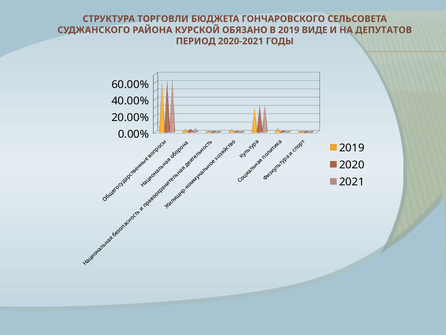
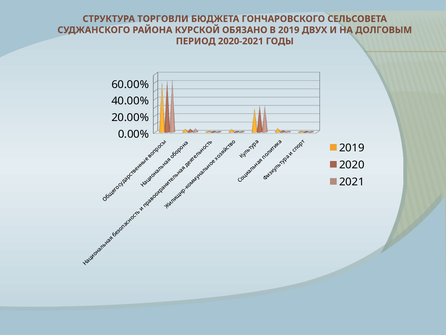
ВИДЕ: ВИДЕ -> ДВУХ
ДЕПУТАТОВ: ДЕПУТАТОВ -> ДОЛГОВЫМ
